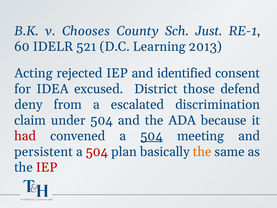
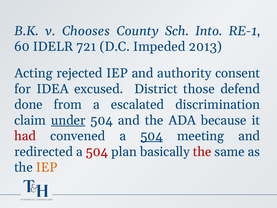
Just: Just -> Into
521: 521 -> 721
Learning: Learning -> Impeded
identified: identified -> authority
deny: deny -> done
under underline: none -> present
persistent: persistent -> redirected
the at (202, 152) colour: orange -> red
IEP at (47, 167) colour: red -> orange
